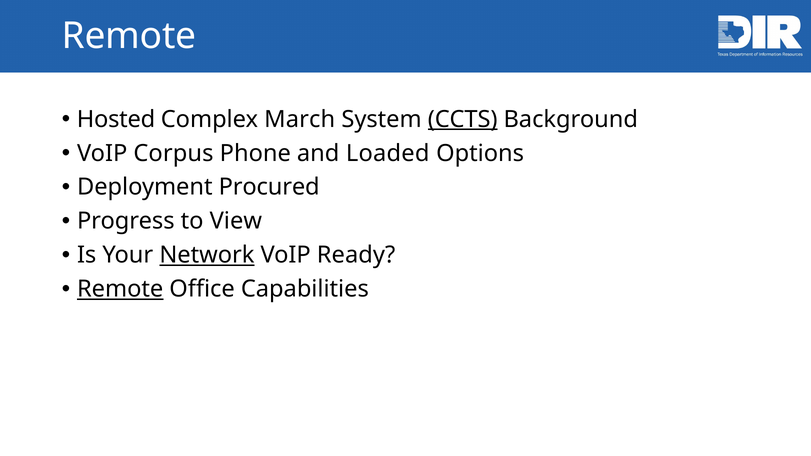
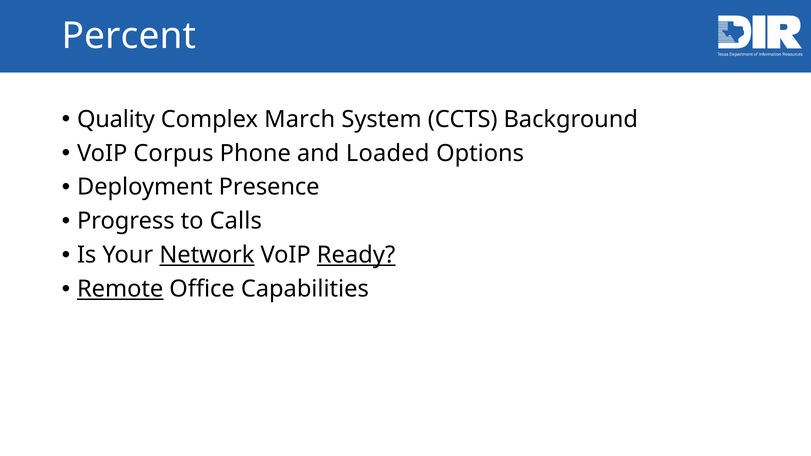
Remote at (129, 36): Remote -> Percent
Hosted: Hosted -> Quality
CCTS underline: present -> none
Procured: Procured -> Presence
View: View -> Calls
Ready underline: none -> present
